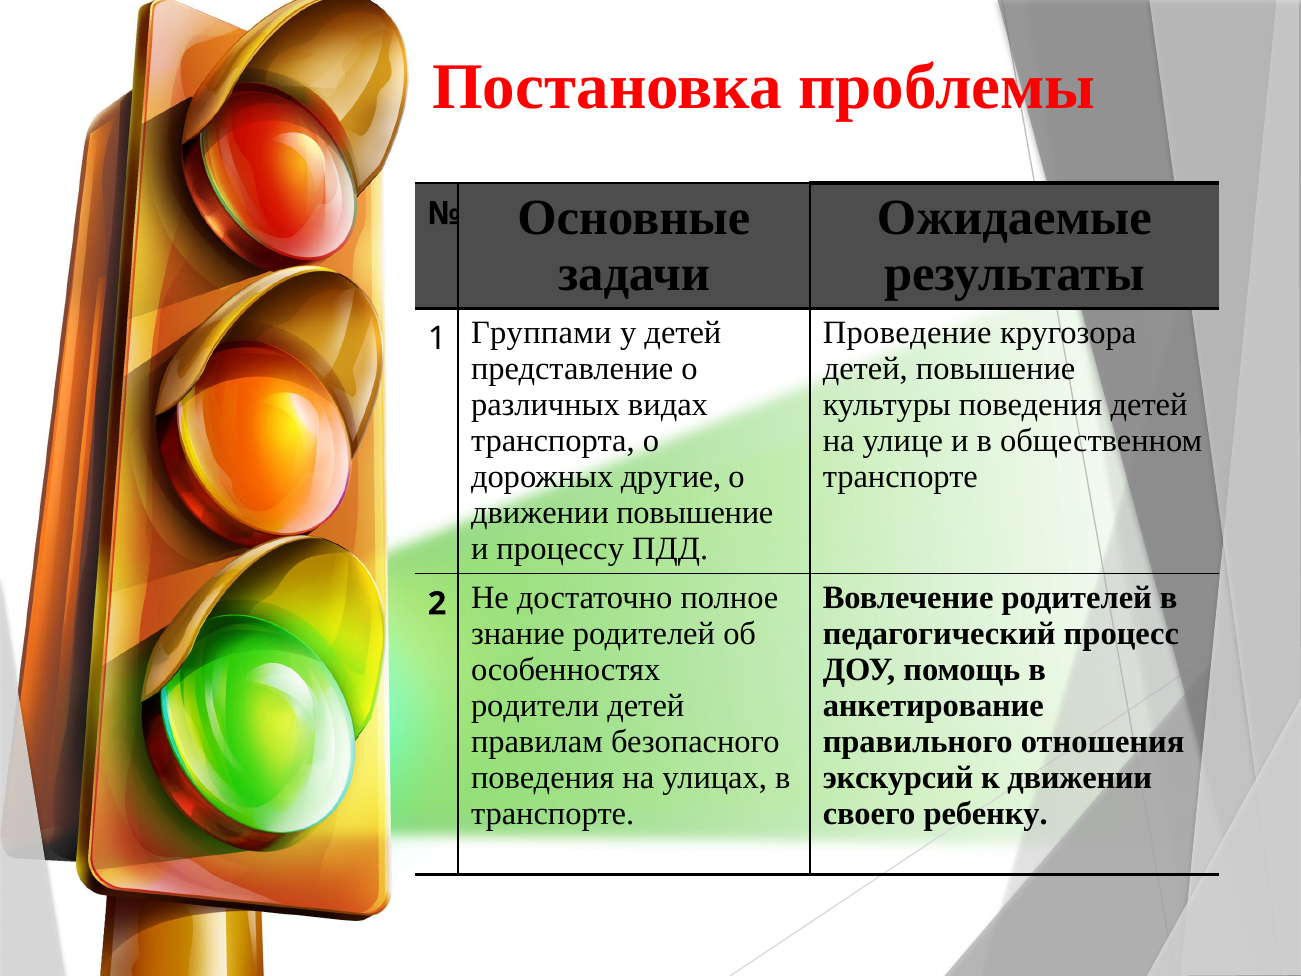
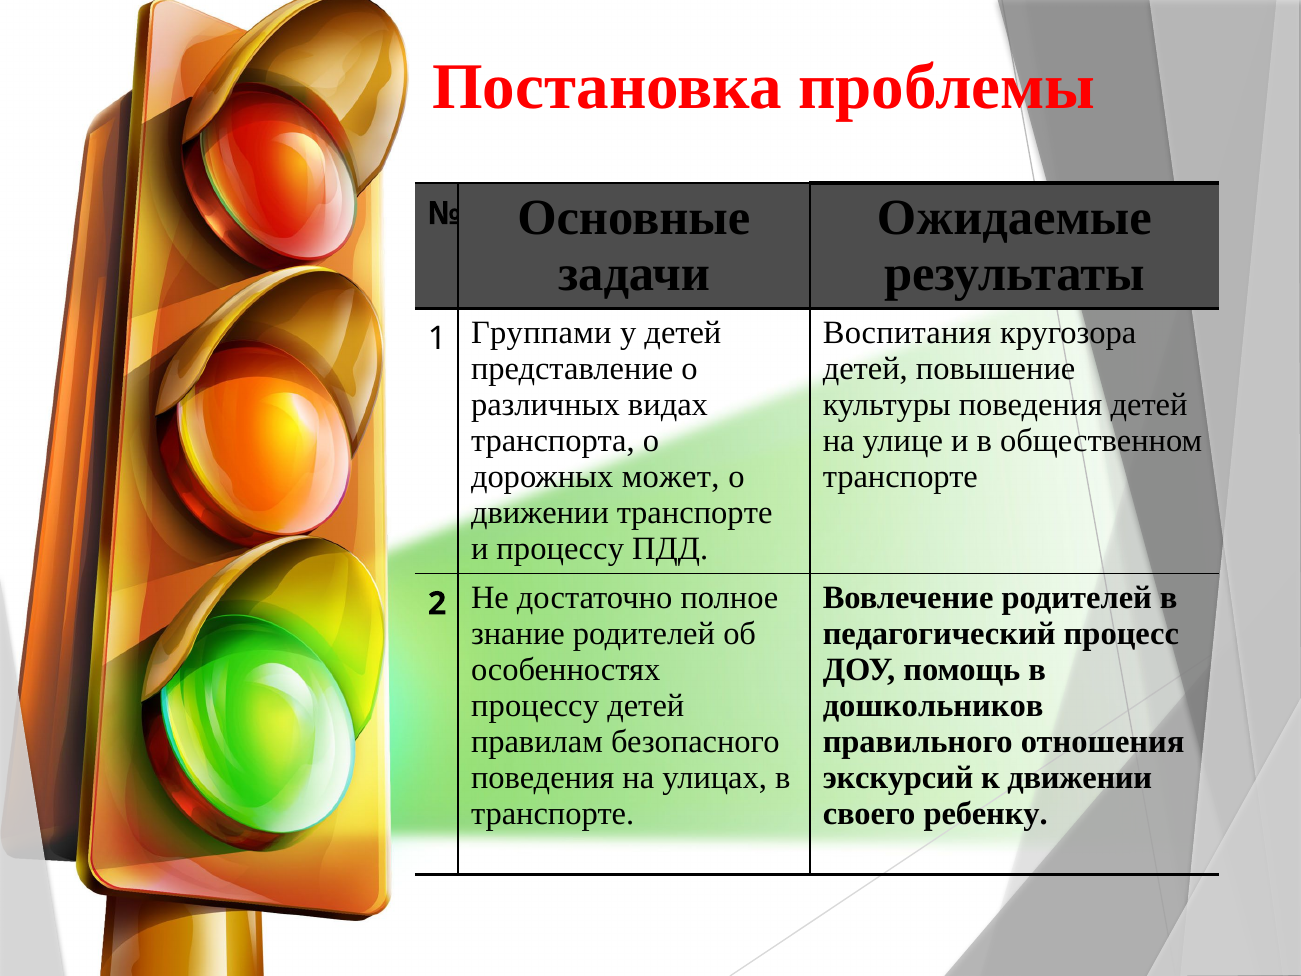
Проведение: Проведение -> Воспитания
другие: другие -> может
движении повышение: повышение -> транспорте
родители at (535, 706): родители -> процессу
анкетирование: анкетирование -> дошкольников
